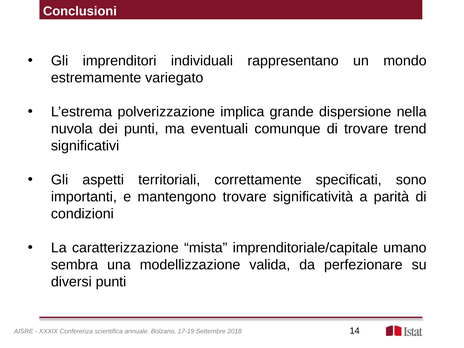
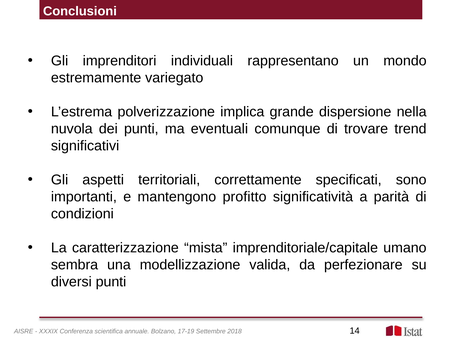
mantengono trovare: trovare -> profitto
